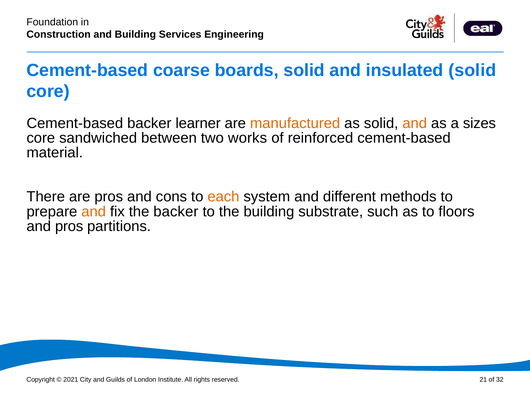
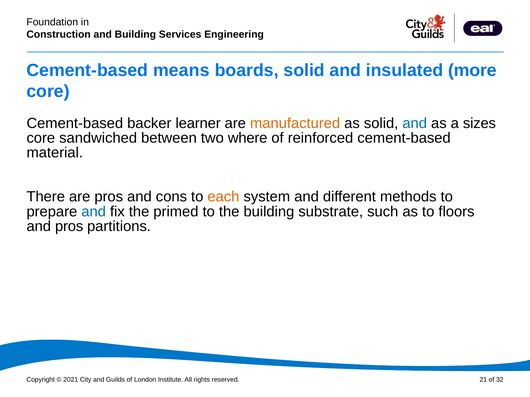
coarse: coarse -> means
insulated solid: solid -> more
and at (415, 123) colour: orange -> blue
works: works -> where
and at (94, 212) colour: orange -> blue
the backer: backer -> primed
